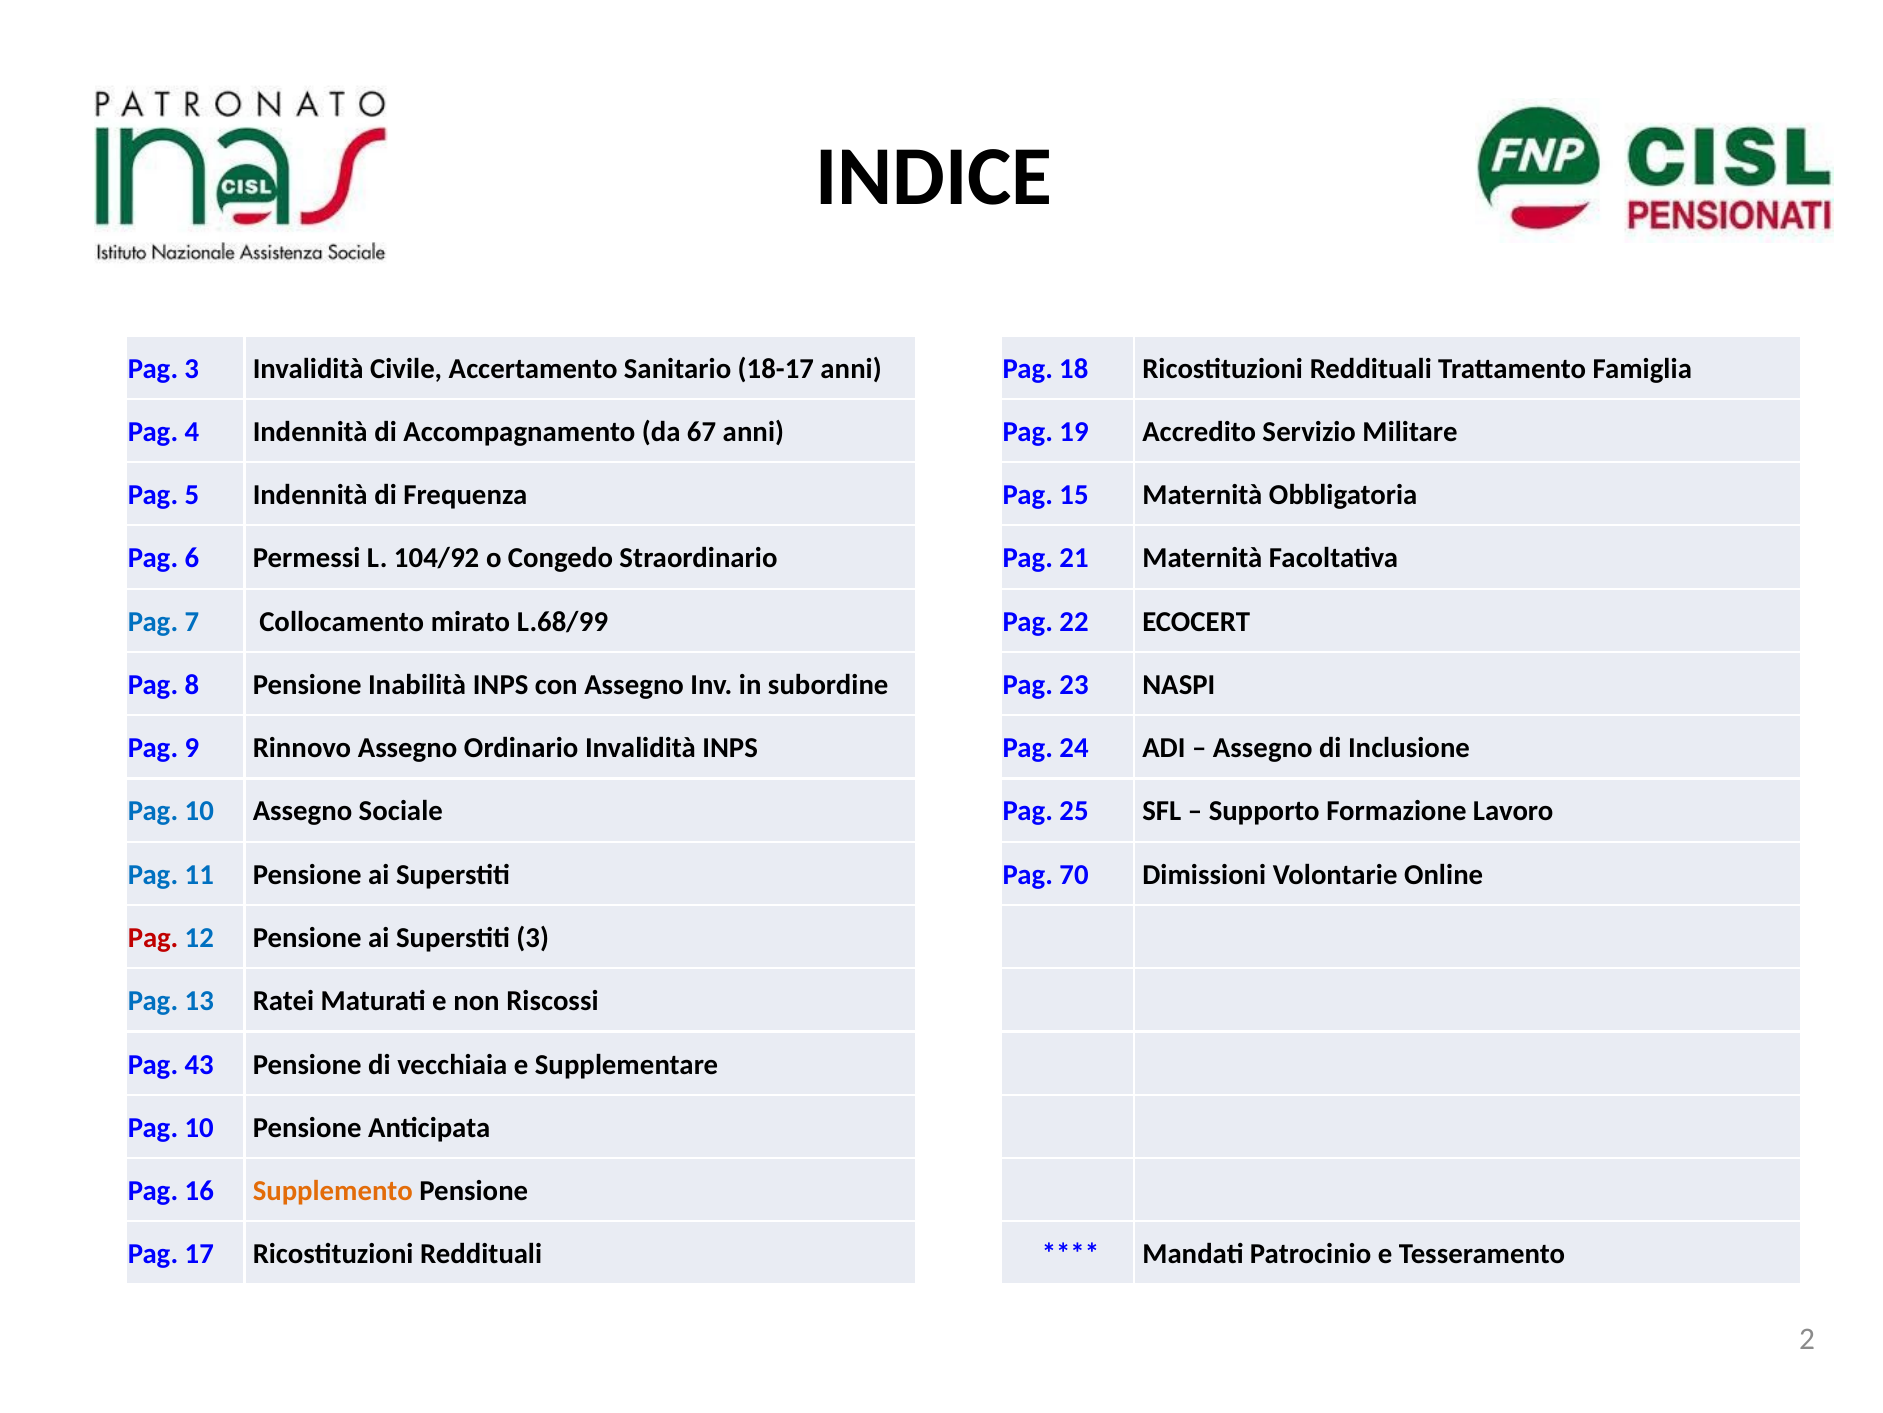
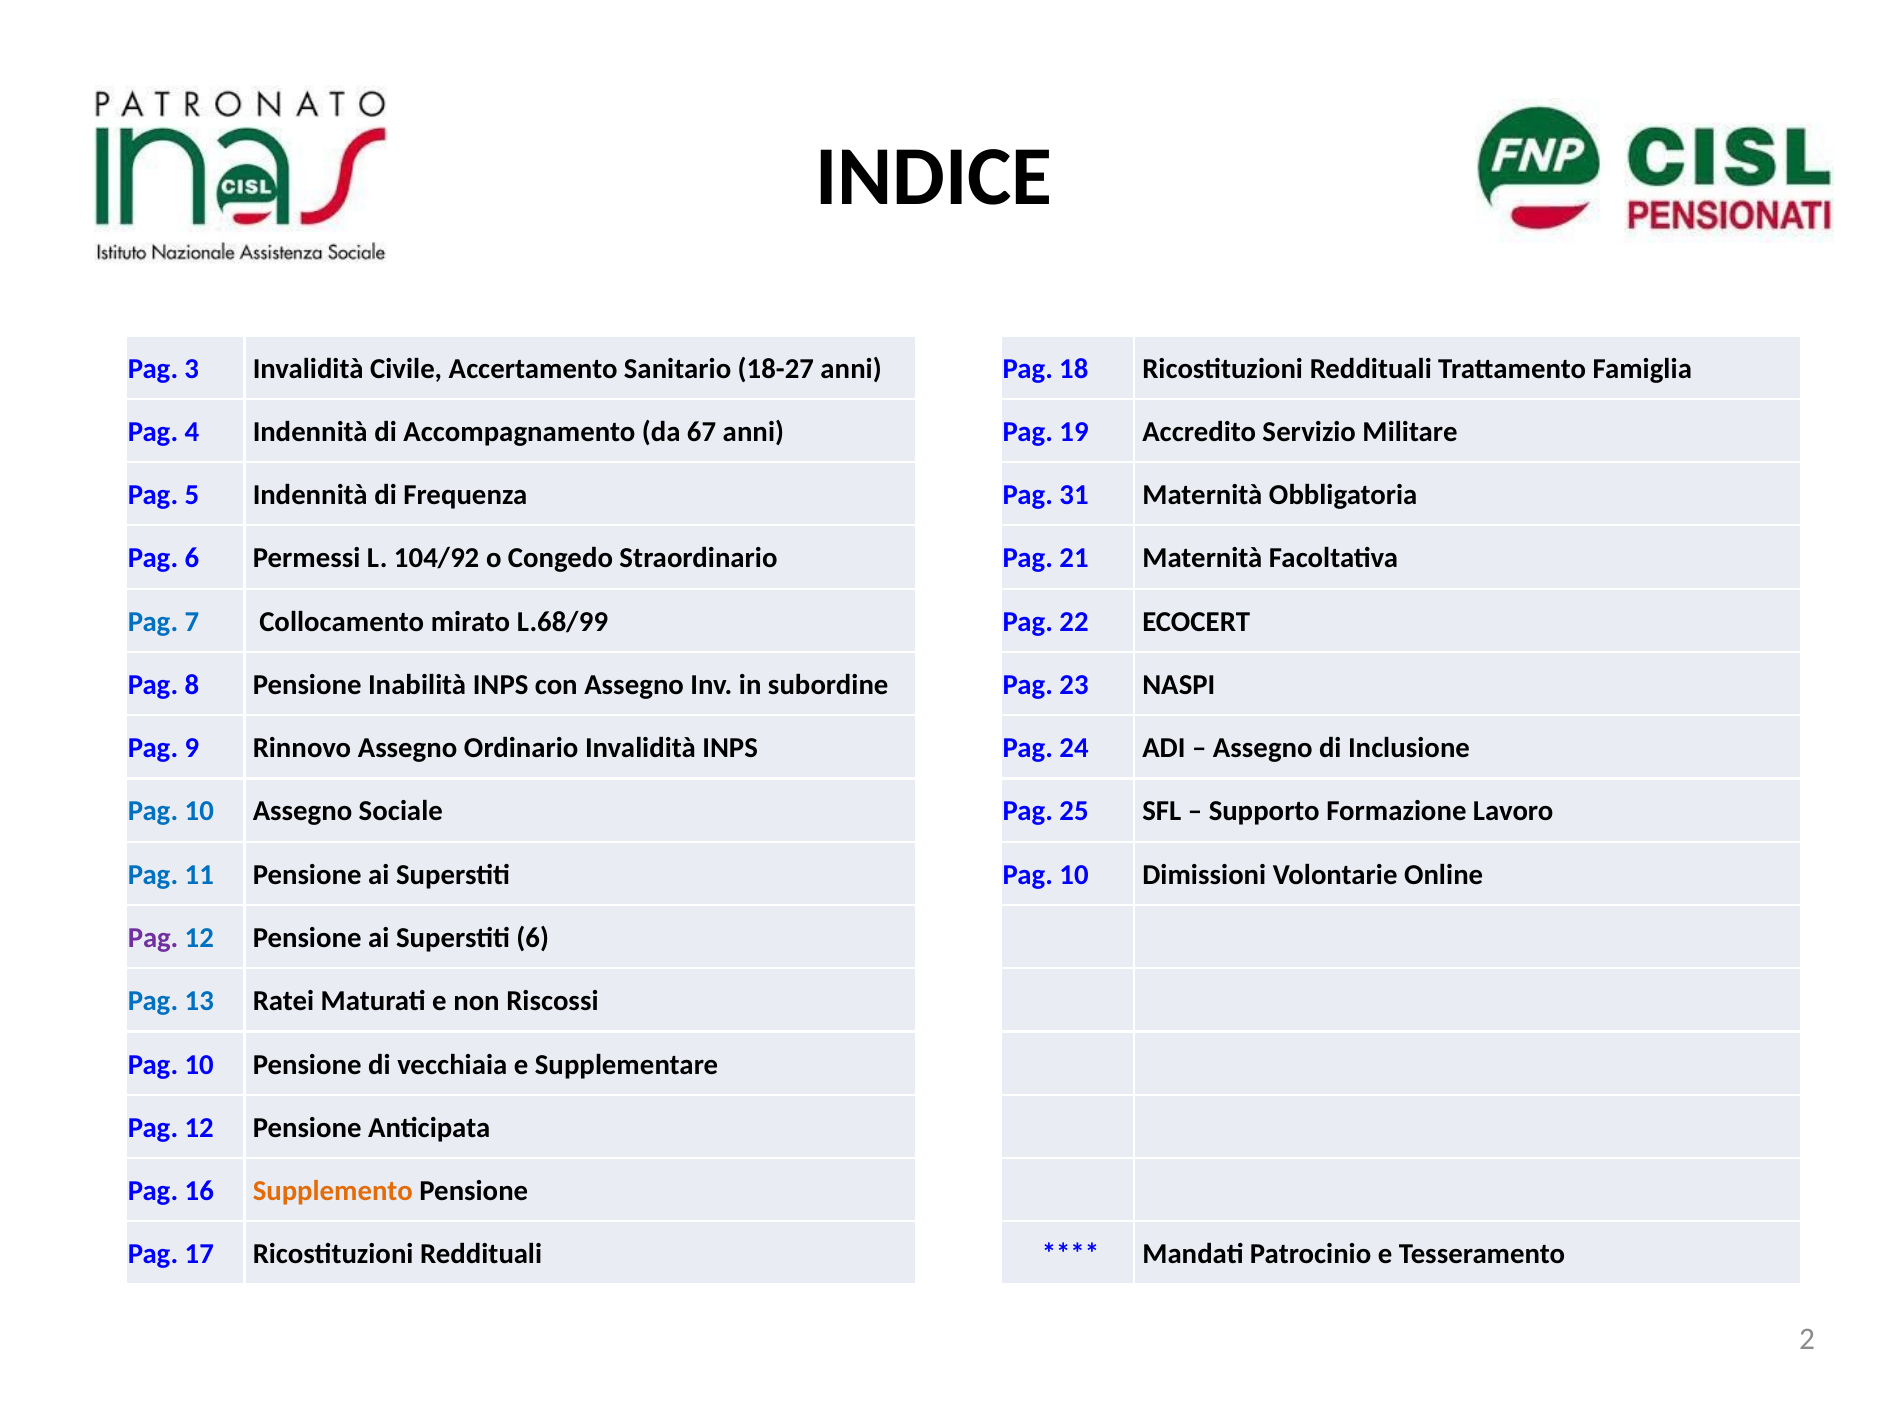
18-17: 18-17 -> 18-27
15: 15 -> 31
Superstiti Pag 70: 70 -> 10
Pag at (153, 937) colour: red -> purple
Superstiti 3: 3 -> 6
43 at (199, 1064): 43 -> 10
10 at (199, 1127): 10 -> 12
